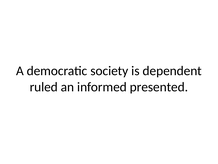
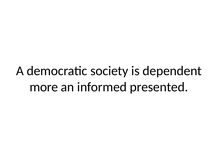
ruled: ruled -> more
